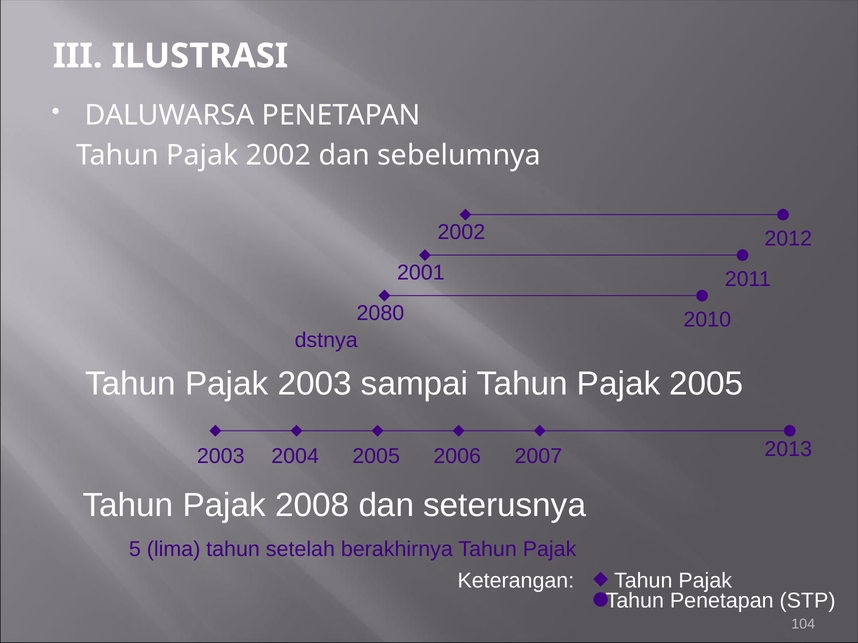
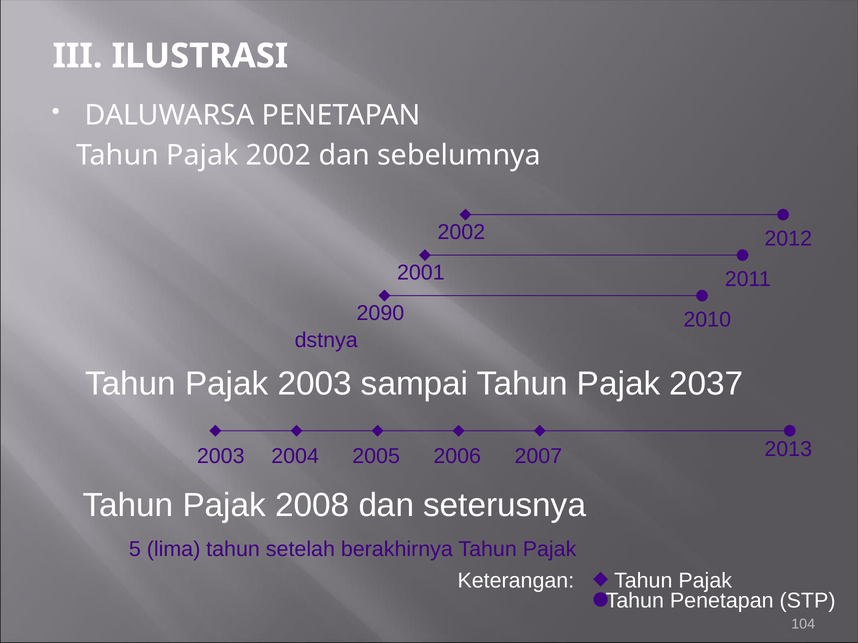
2080: 2080 -> 2090
Pajak 2005: 2005 -> 2037
